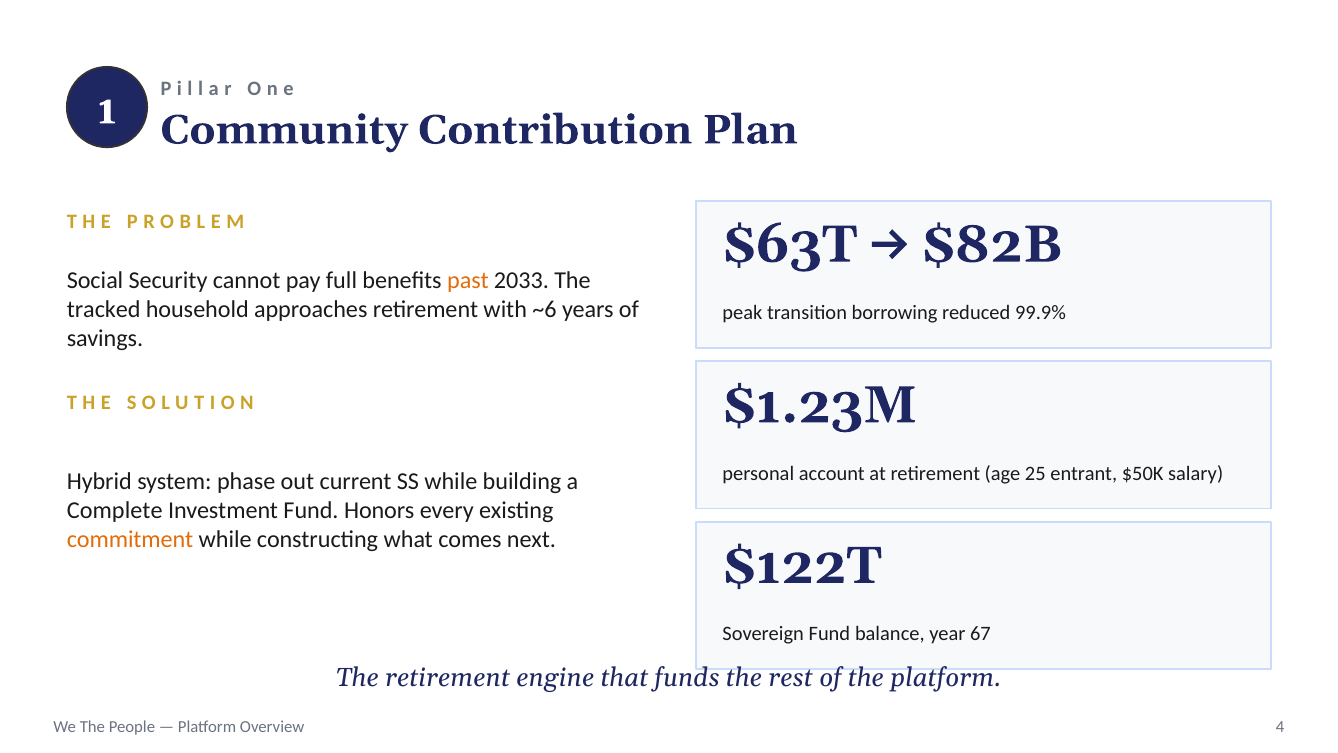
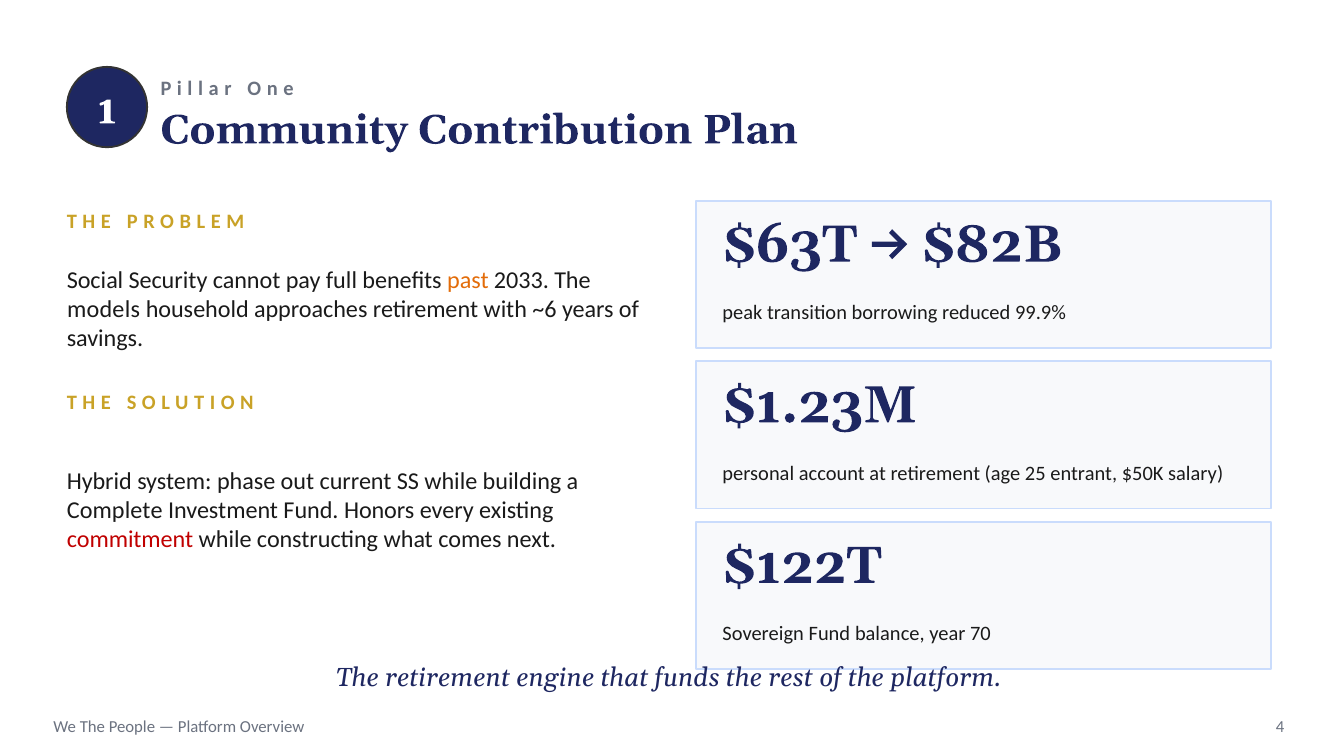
tracked: tracked -> models
commitment colour: orange -> red
67: 67 -> 70
